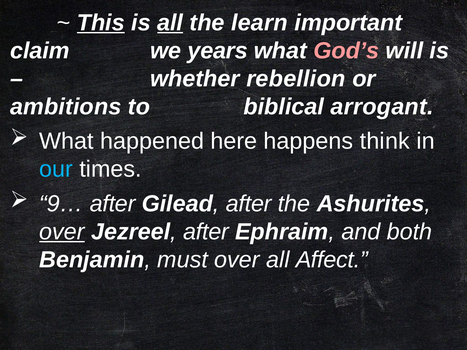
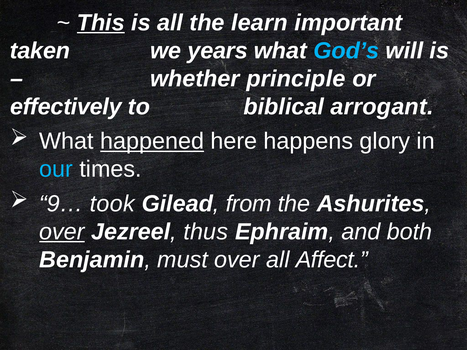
all at (170, 23) underline: present -> none
claim: claim -> taken
God’s colour: pink -> light blue
rebellion: rebellion -> principle
ambitions: ambitions -> effectively
happened underline: none -> present
think: think -> glory
9… after: after -> took
Gilead after: after -> from
Jezreel after: after -> thus
